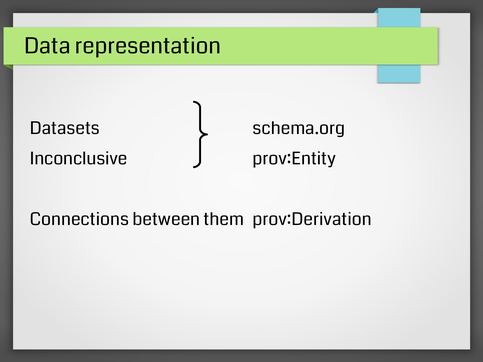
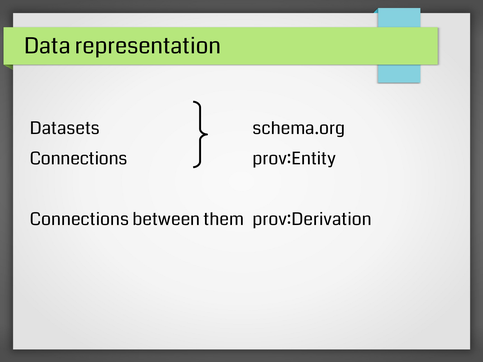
Inconclusive at (79, 159): Inconclusive -> Connections
